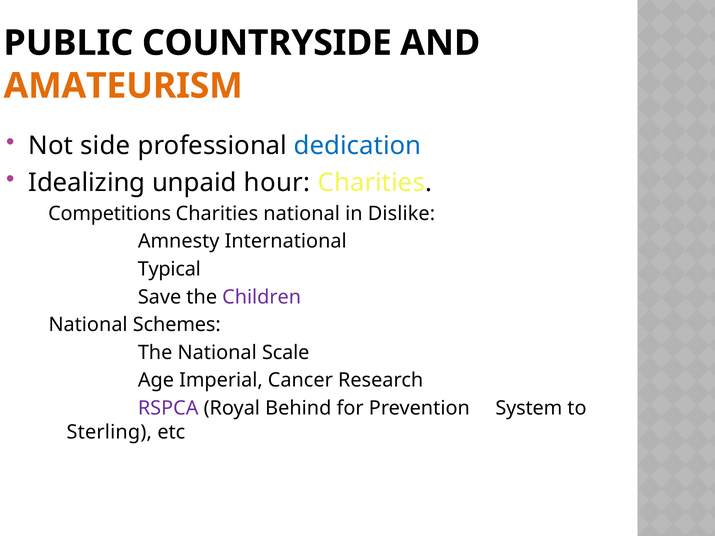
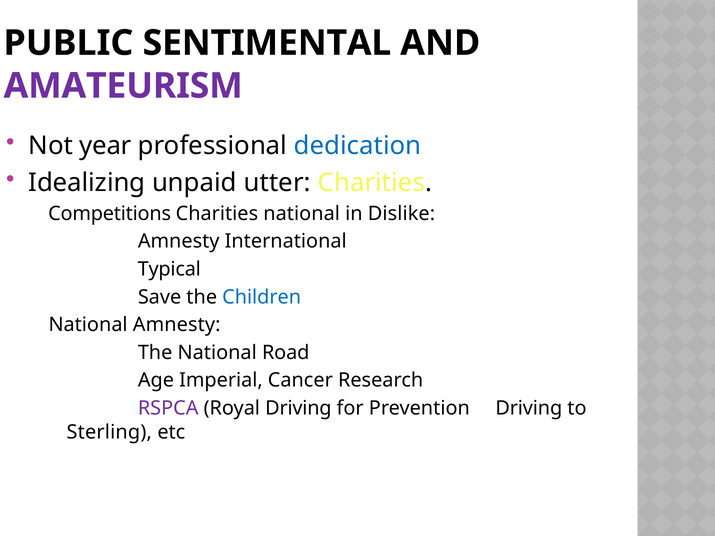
COUNTRYSIDE: COUNTRYSIDE -> SENTIMENTAL
AMATEURISM colour: orange -> purple
side: side -> year
hour: hour -> utter
Children colour: purple -> blue
National Schemes: Schemes -> Amnesty
Scale: Scale -> Road
Royal Behind: Behind -> Driving
Prevention System: System -> Driving
